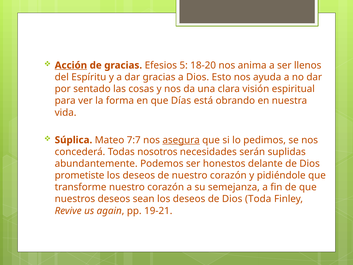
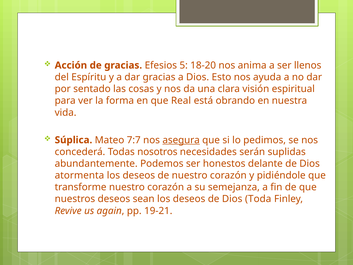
Acción underline: present -> none
Días: Días -> Real
prometiste: prometiste -> atormenta
